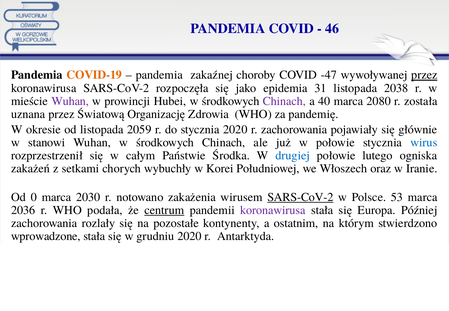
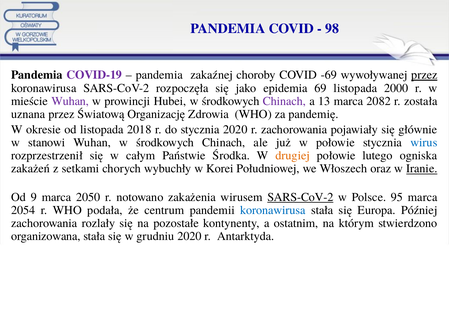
46: 46 -> 98
COVID-19 colour: orange -> purple
-47: -47 -> -69
31: 31 -> 69
2038: 2038 -> 2000
40: 40 -> 13
2080: 2080 -> 2082
2059: 2059 -> 2018
drugiej colour: blue -> orange
Iranie underline: none -> present
0: 0 -> 9
2030: 2030 -> 2050
53: 53 -> 95
2036: 2036 -> 2054
centrum underline: present -> none
koronawirusa at (273, 210) colour: purple -> blue
wprowadzone: wprowadzone -> organizowana
